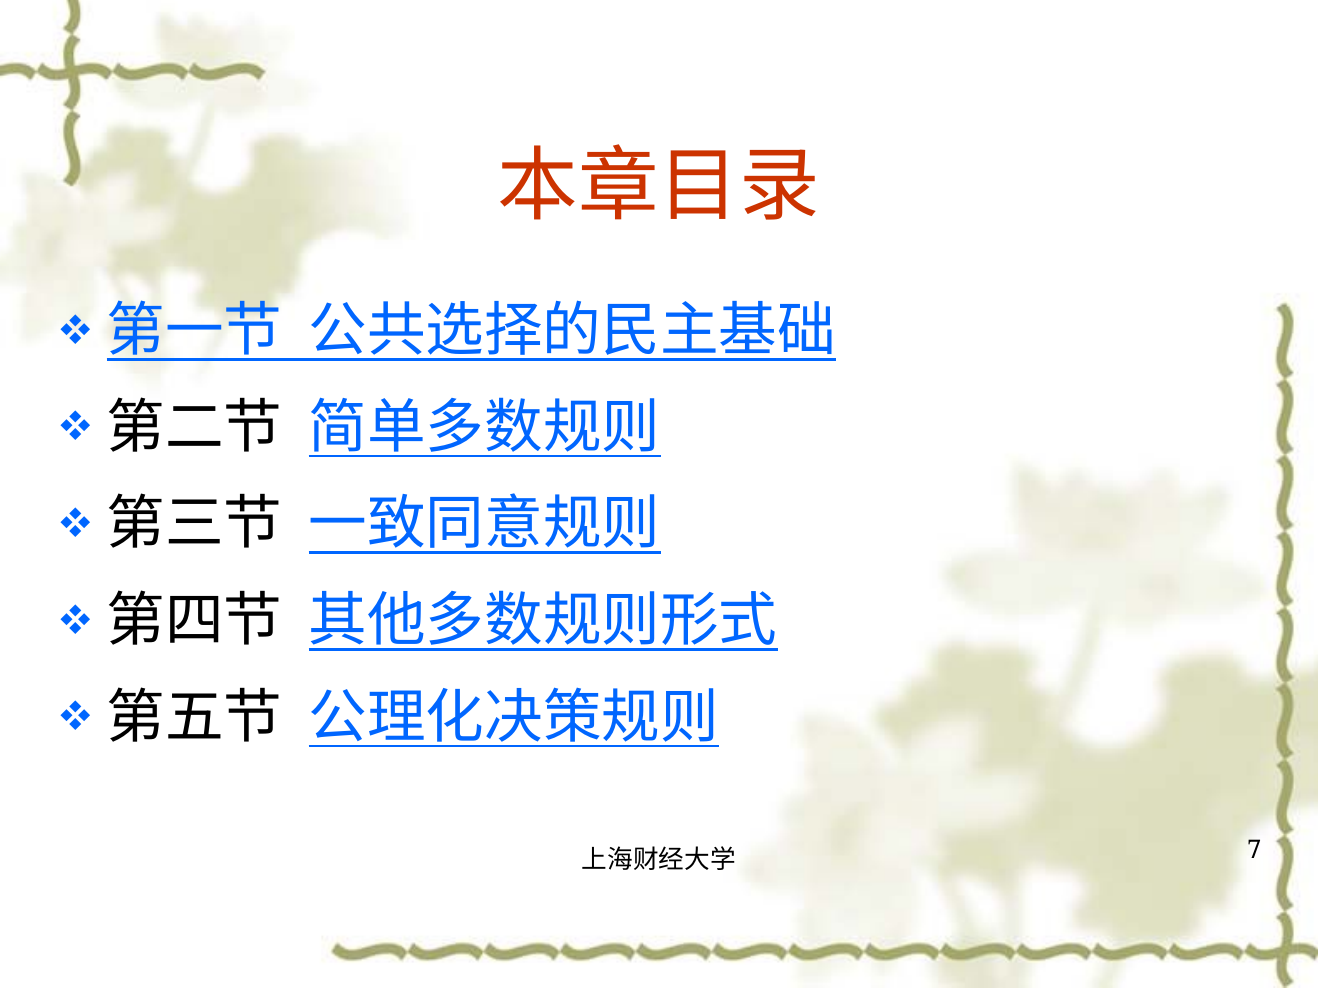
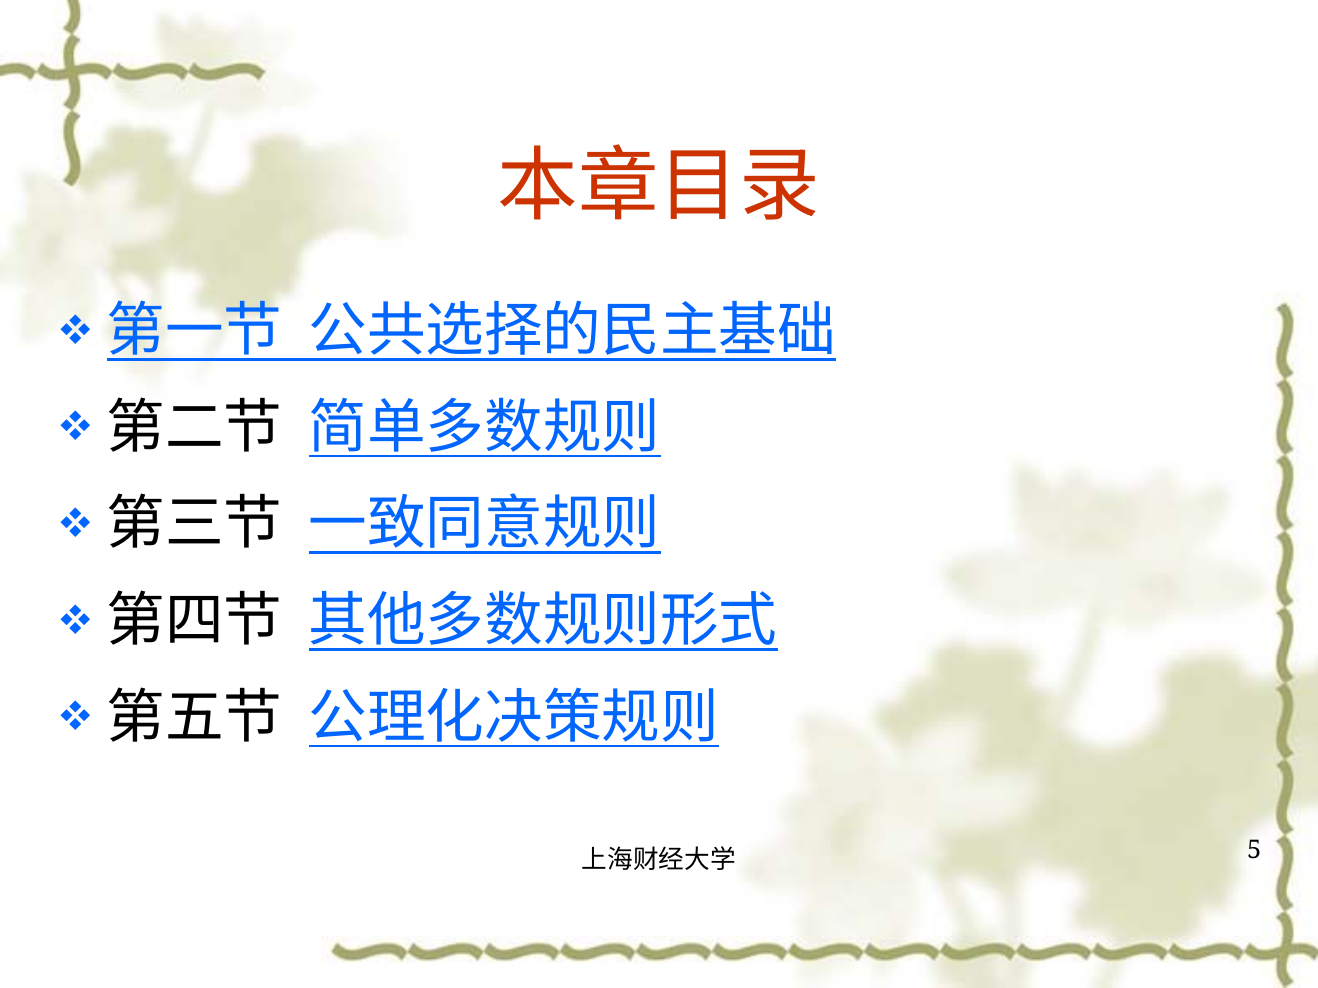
7: 7 -> 5
